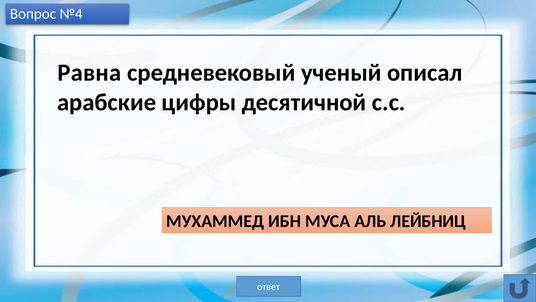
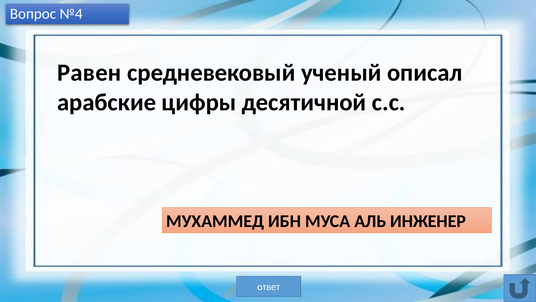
Равна: Равна -> Равен
ЛЕЙБНИЦ: ЛЕЙБНИЦ -> ИНЖЕНЕР
